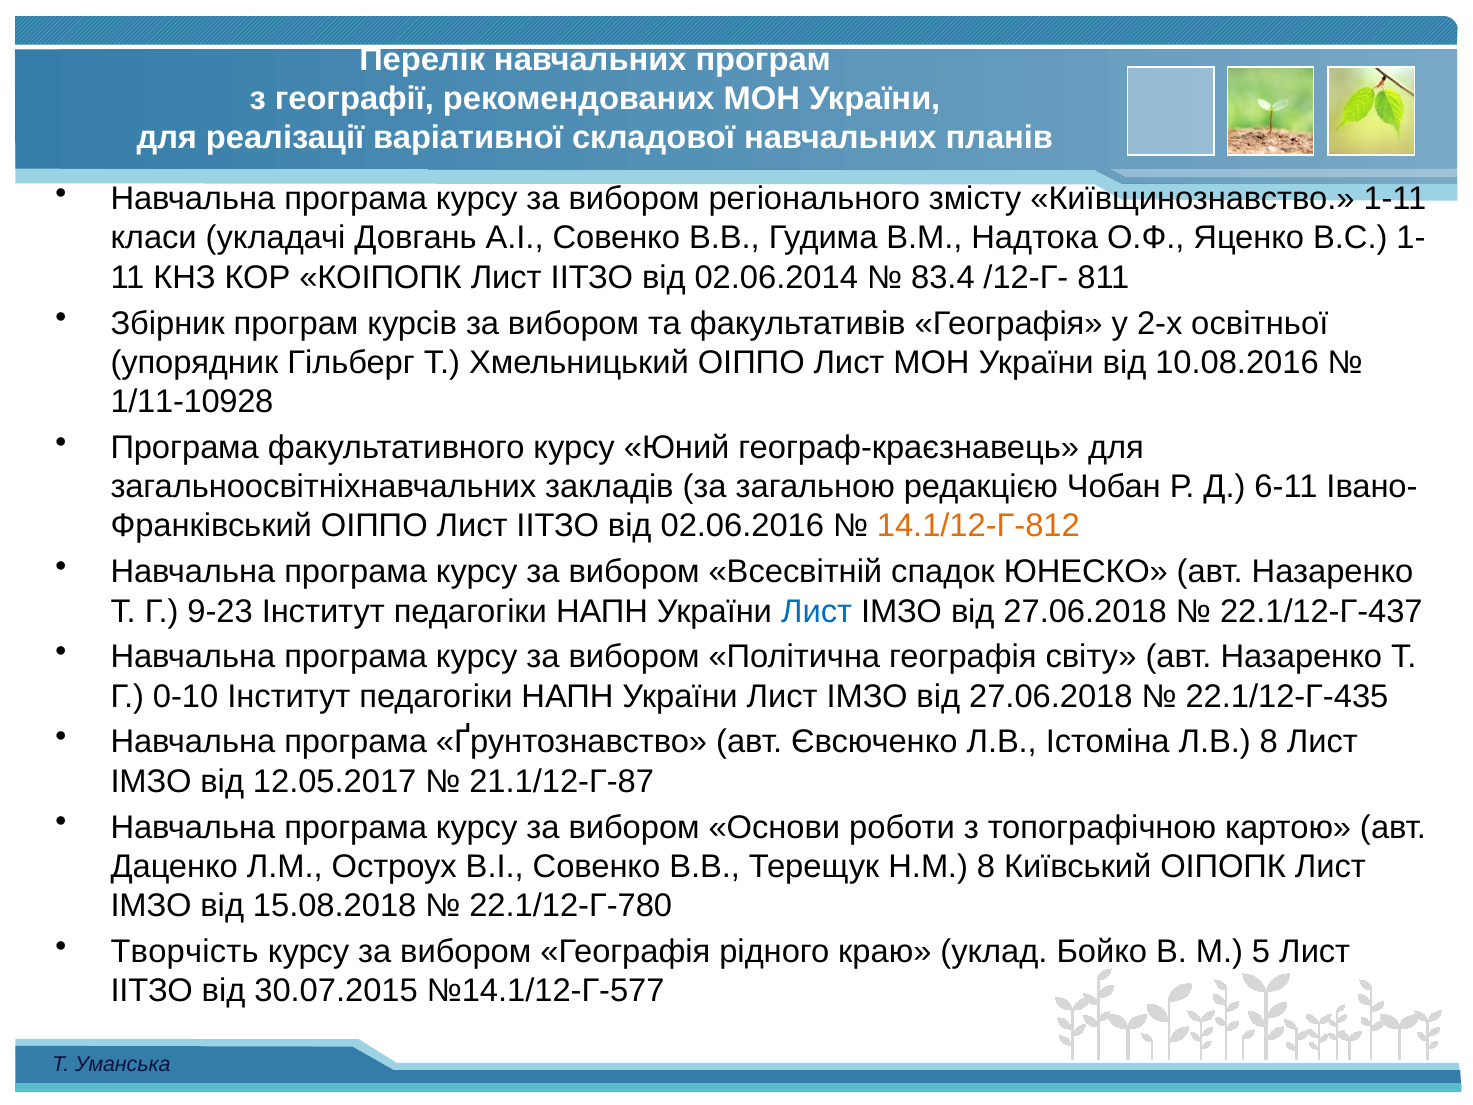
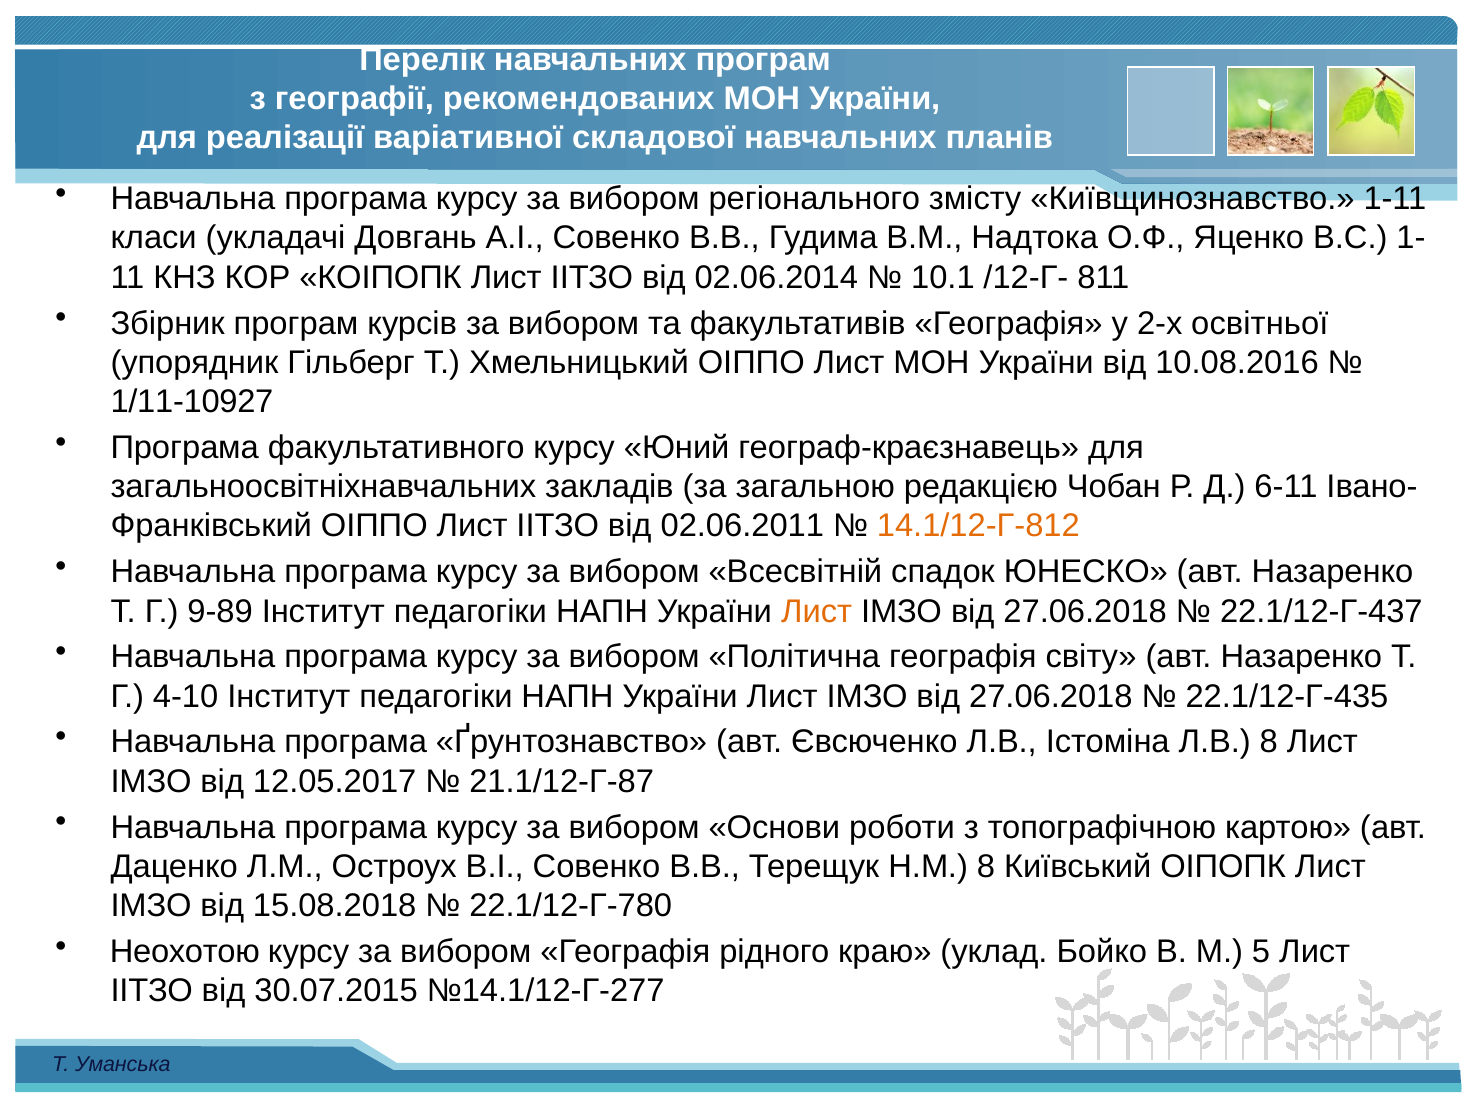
83.4: 83.4 -> 10.1
1/11-10928: 1/11-10928 -> 1/11-10927
02.06.2016: 02.06.2016 -> 02.06.2011
9-23: 9-23 -> 9-89
Лист at (817, 611) colour: blue -> orange
0-10: 0-10 -> 4-10
Творчість: Творчість -> Неохотою
№14.1/12-Г-577: №14.1/12-Г-577 -> №14.1/12-Г-277
